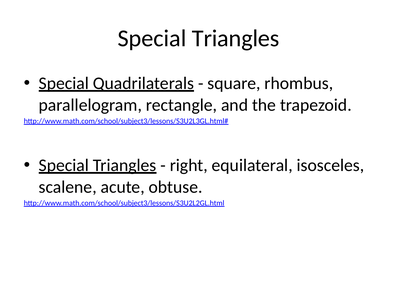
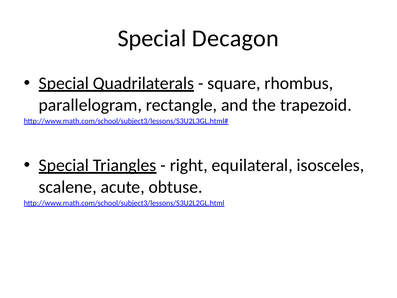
Triangles at (236, 38): Triangles -> Decagon
